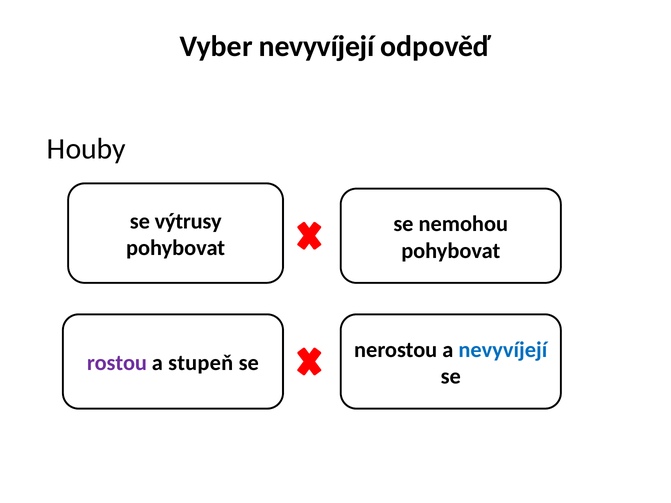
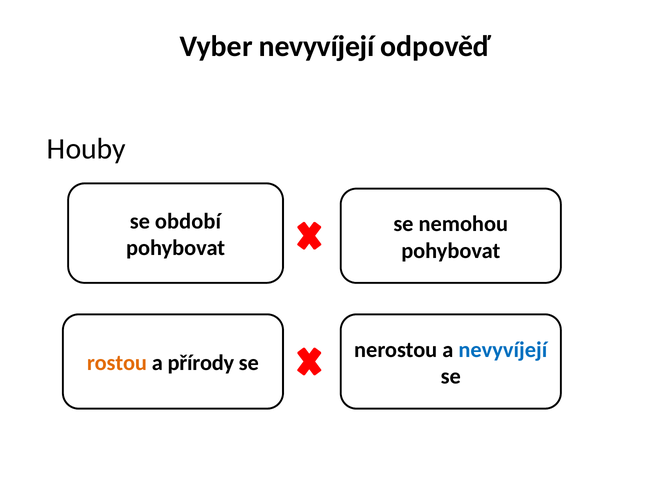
výtrusy: výtrusy -> období
rostou colour: purple -> orange
stupeň: stupeň -> přírody
